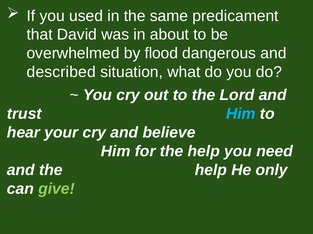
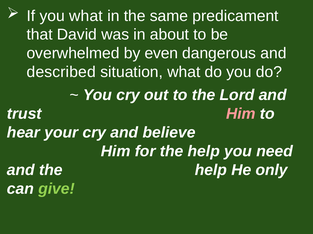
you used: used -> what
flood: flood -> even
Him at (241, 114) colour: light blue -> pink
